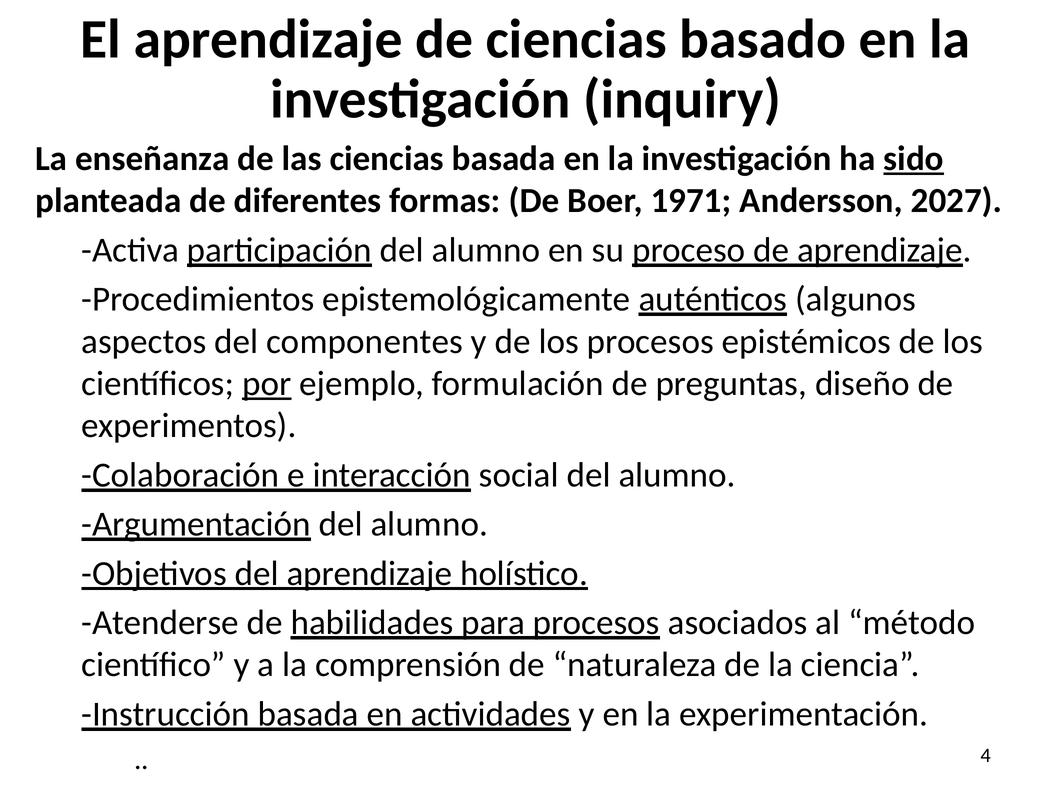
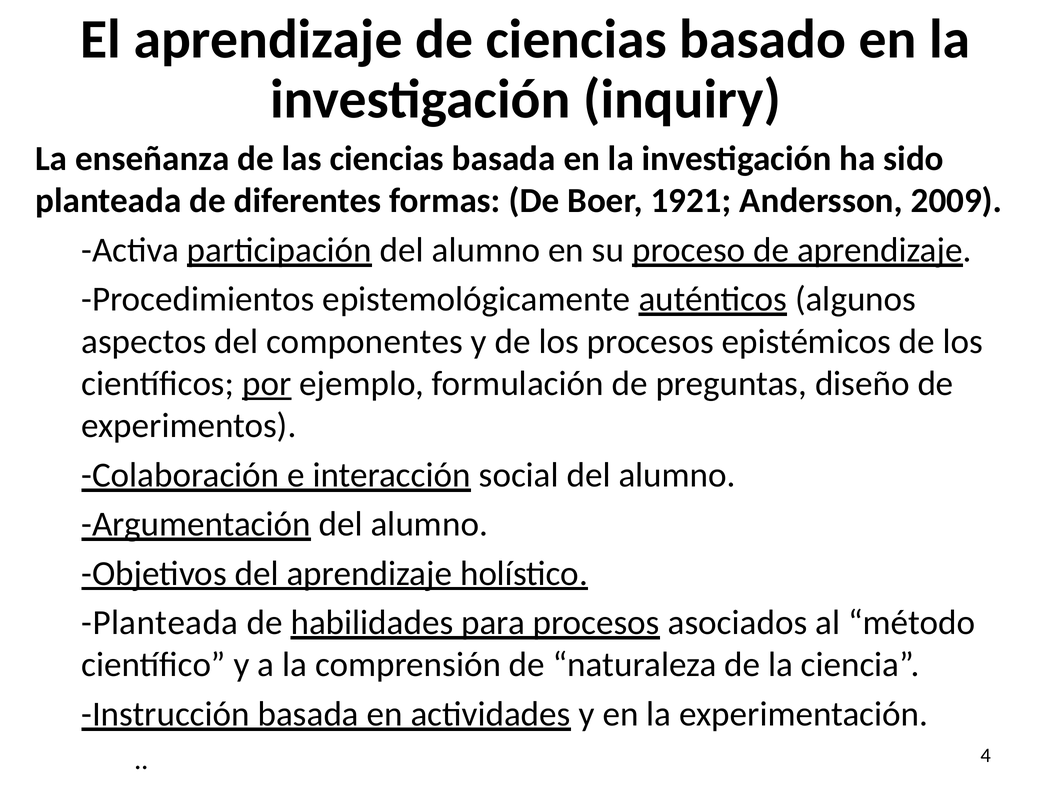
sido underline: present -> none
1971: 1971 -> 1921
2027: 2027 -> 2009
Atenderse at (160, 622): Atenderse -> Planteada
